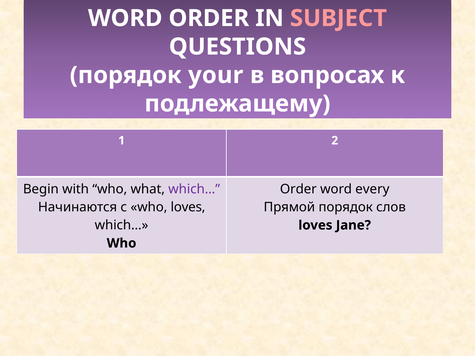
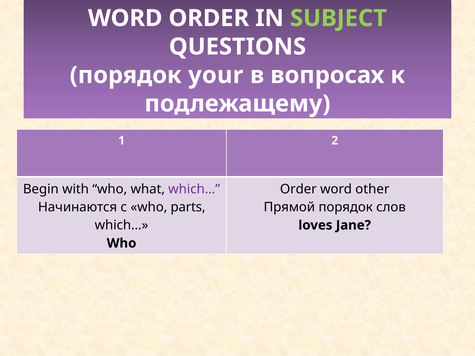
SUBJECT colour: pink -> light green
every: every -> other
who loves: loves -> parts
